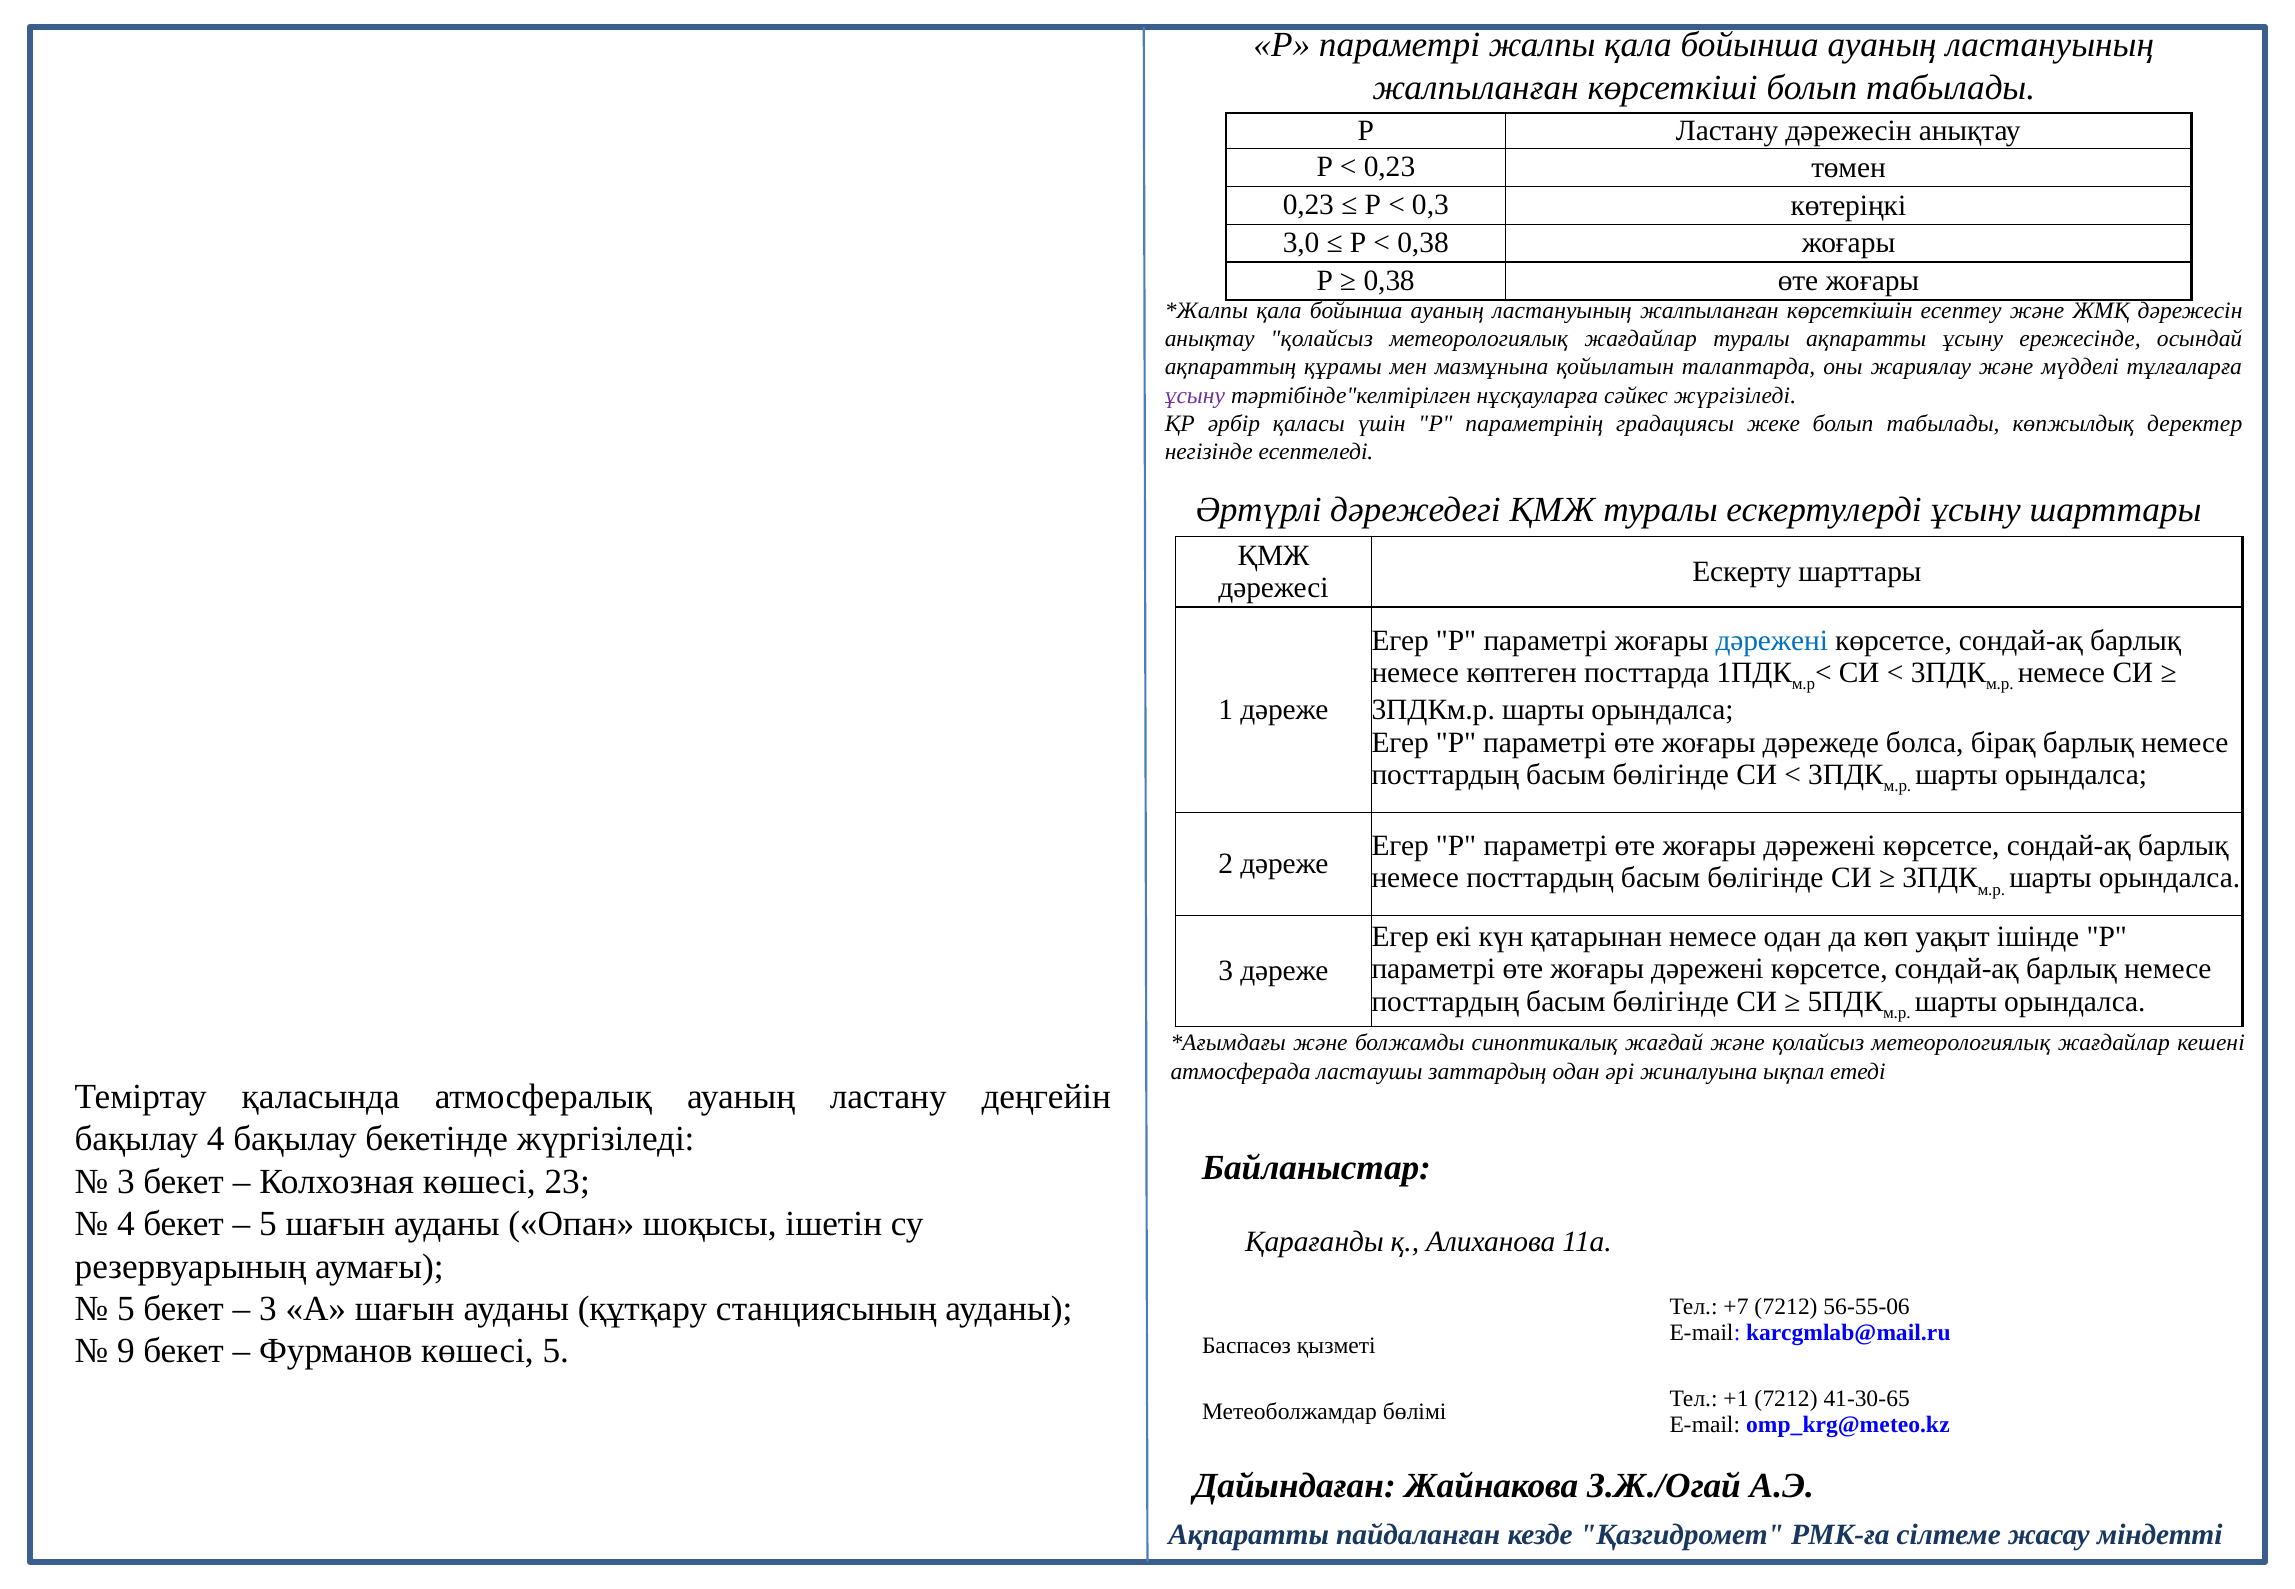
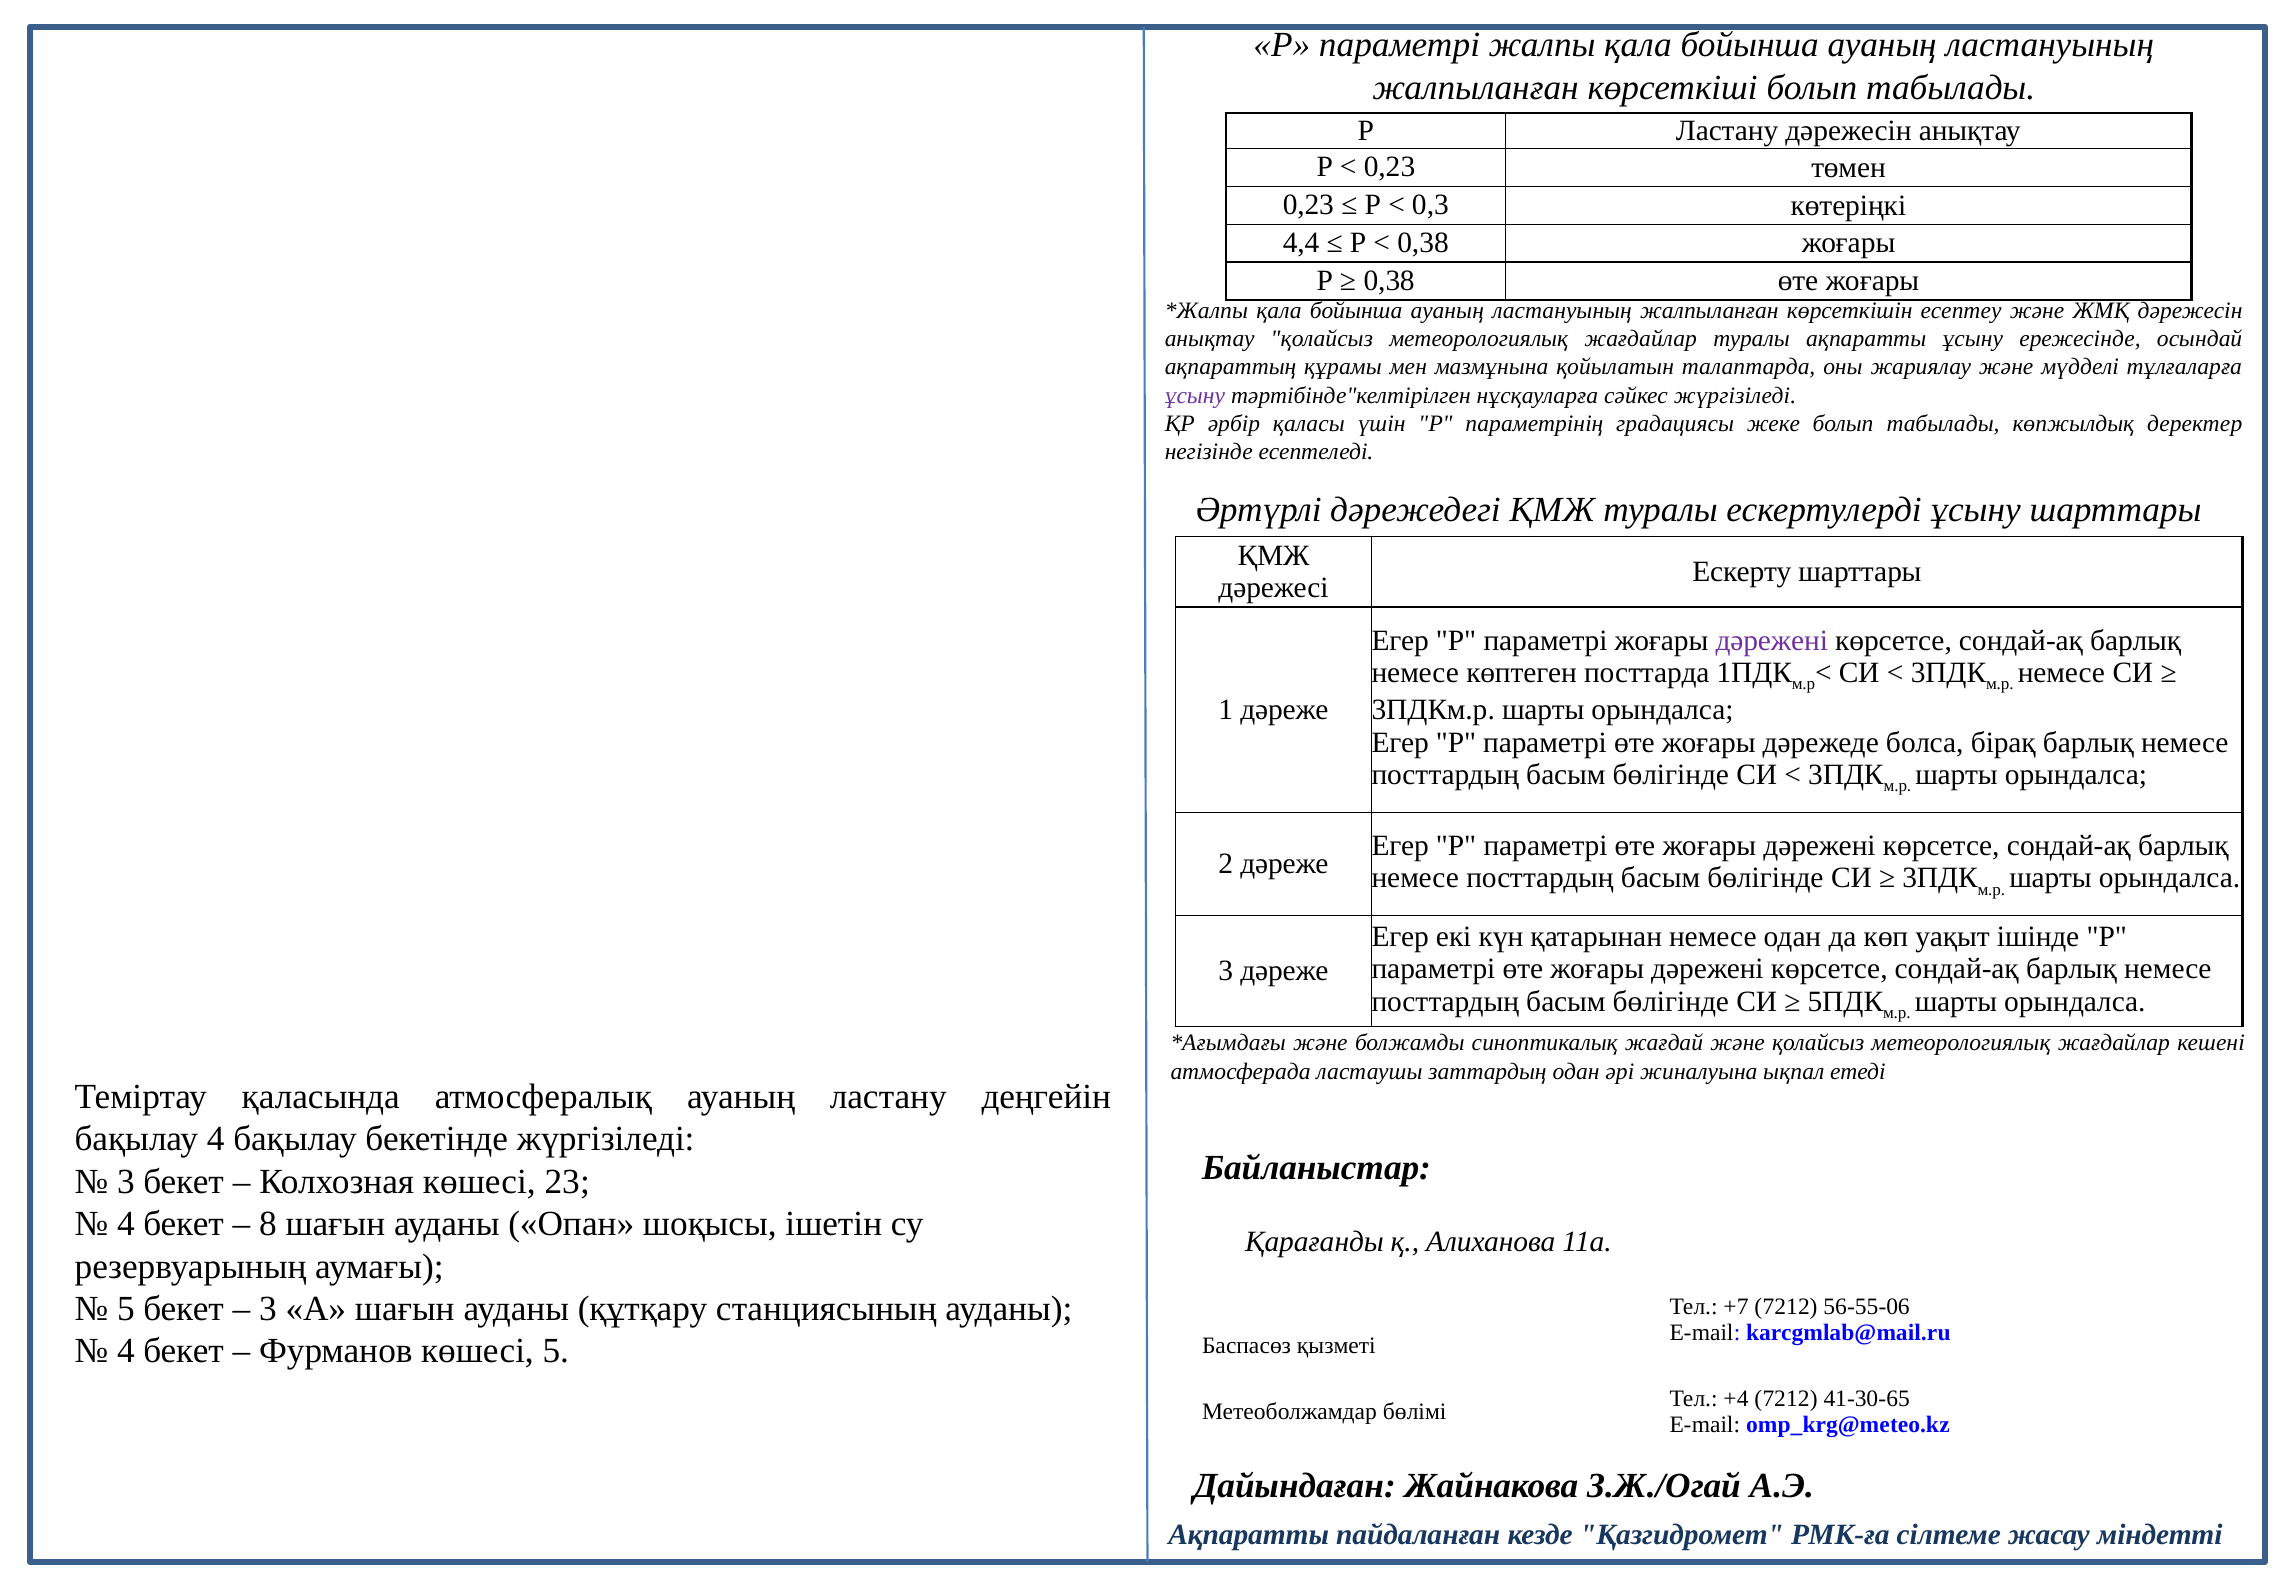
3,0: 3,0 -> 4,4
дәрежені at (1772, 640) colour: blue -> purple
5 at (268, 1224): 5 -> 8
9 at (126, 1351): 9 -> 4
+1: +1 -> +4
